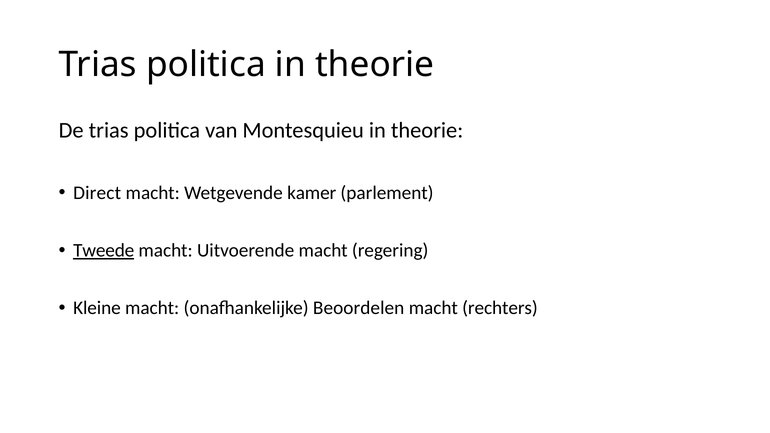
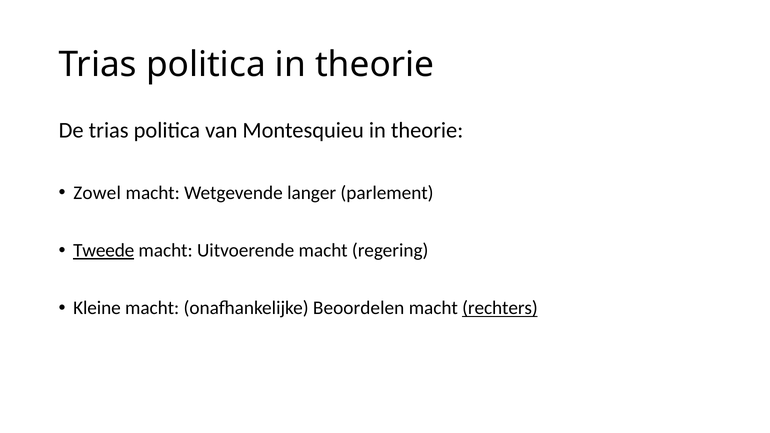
Direct: Direct -> Zowel
kamer: kamer -> langer
rechters underline: none -> present
